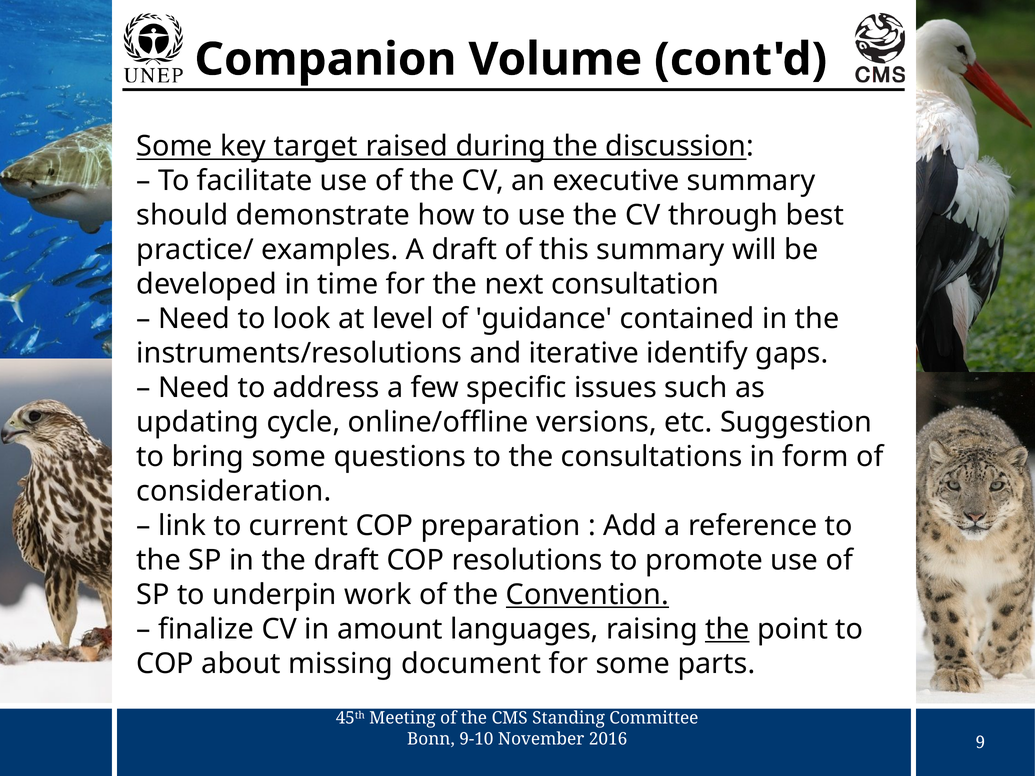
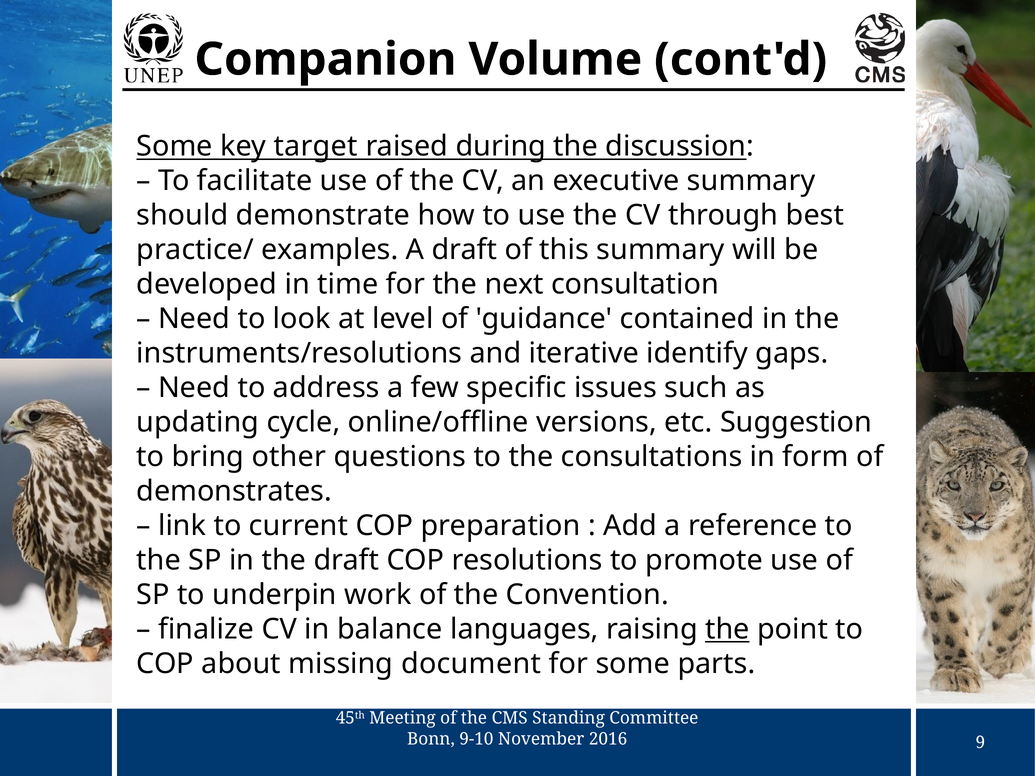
bring some: some -> other
consideration: consideration -> demonstrates
Convention underline: present -> none
amount: amount -> balance
